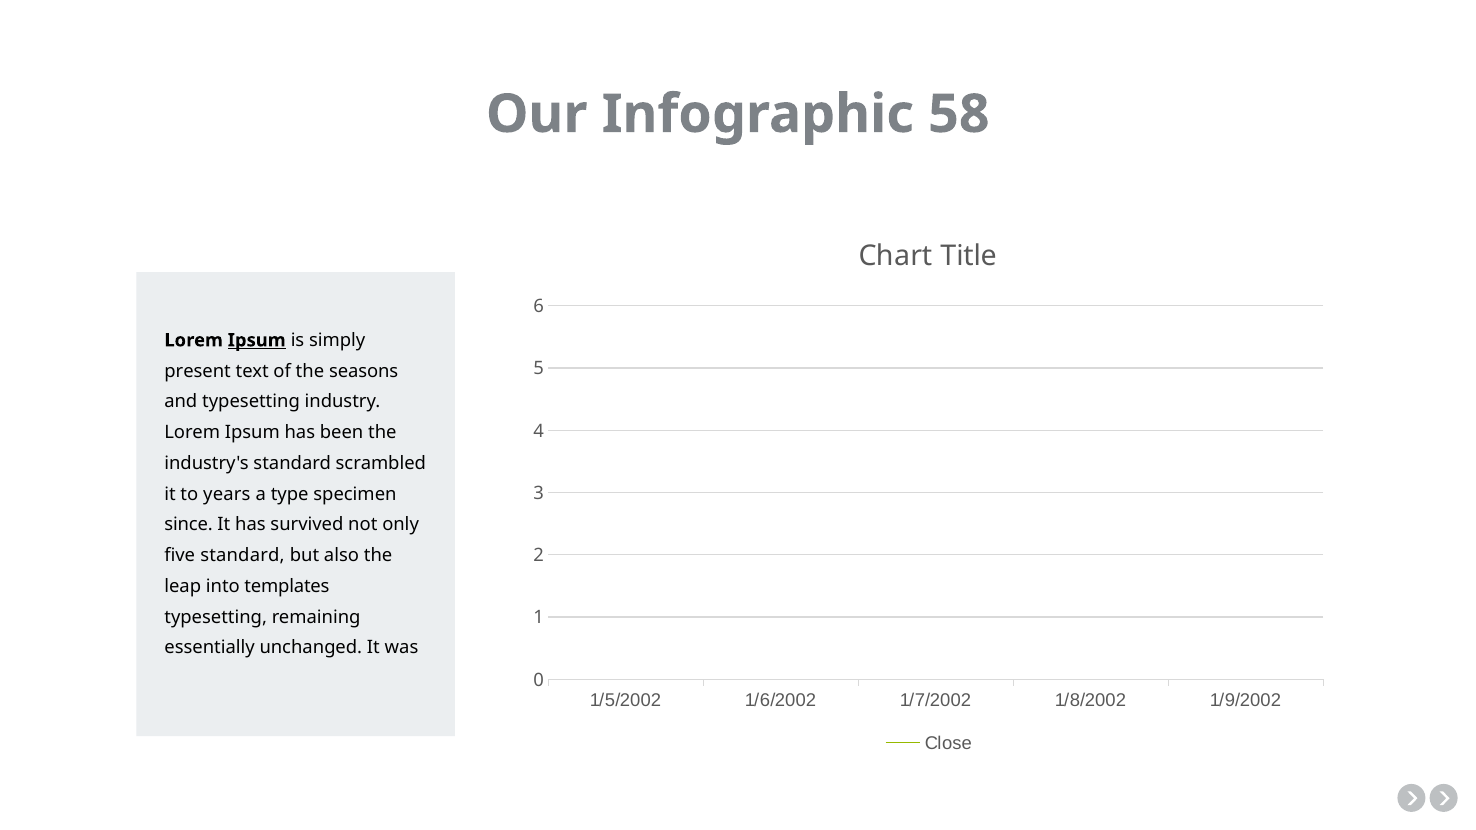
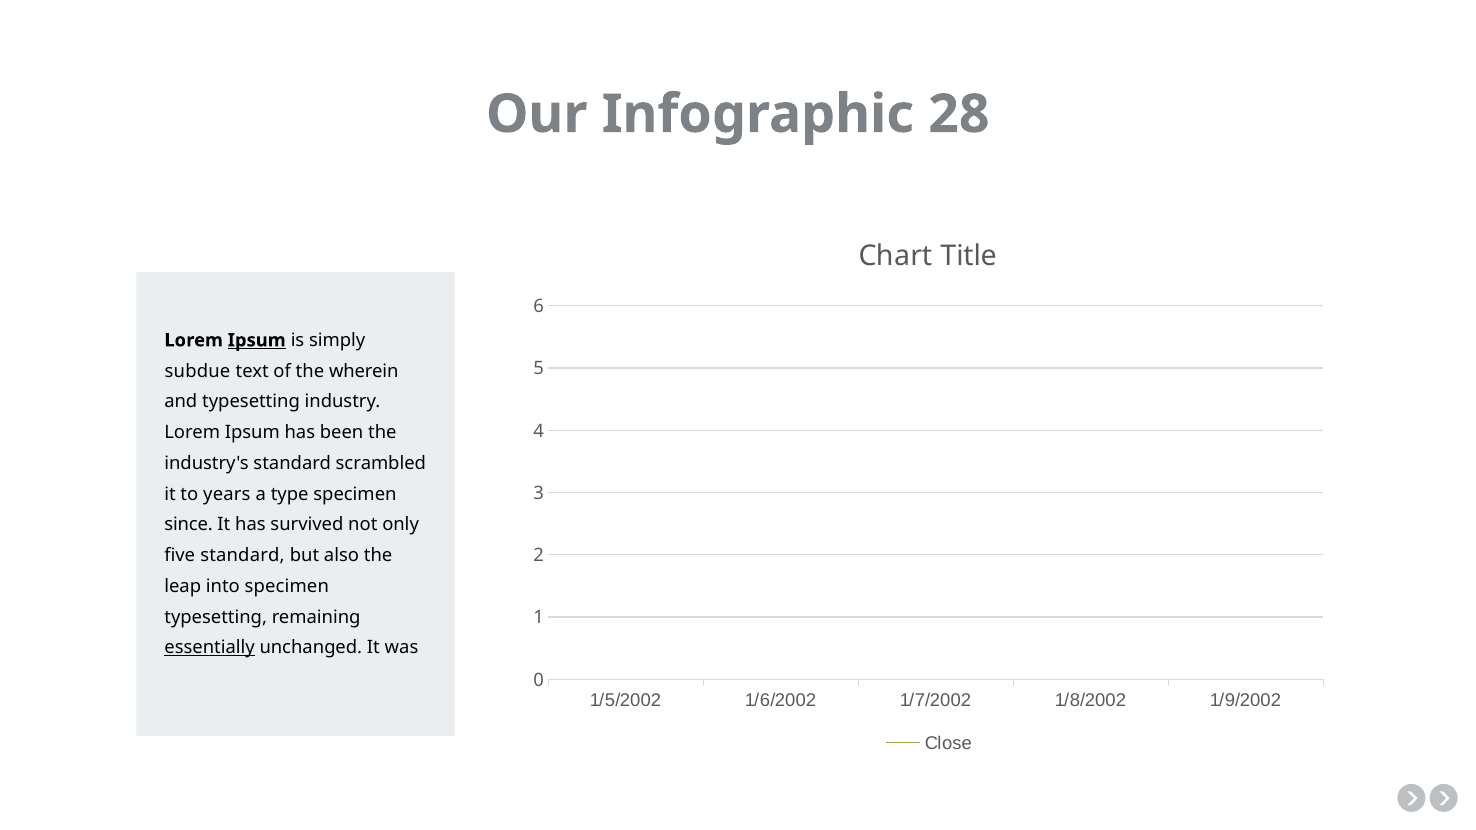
58: 58 -> 28
present: present -> subdue
seasons: seasons -> wherein
into templates: templates -> specimen
essentially underline: none -> present
